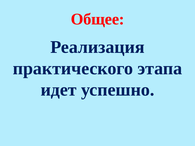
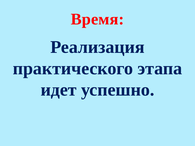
Общее: Общее -> Время
